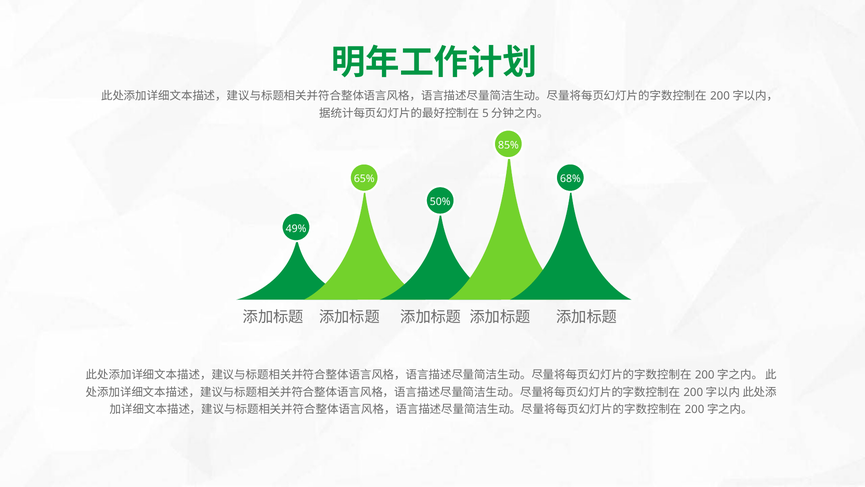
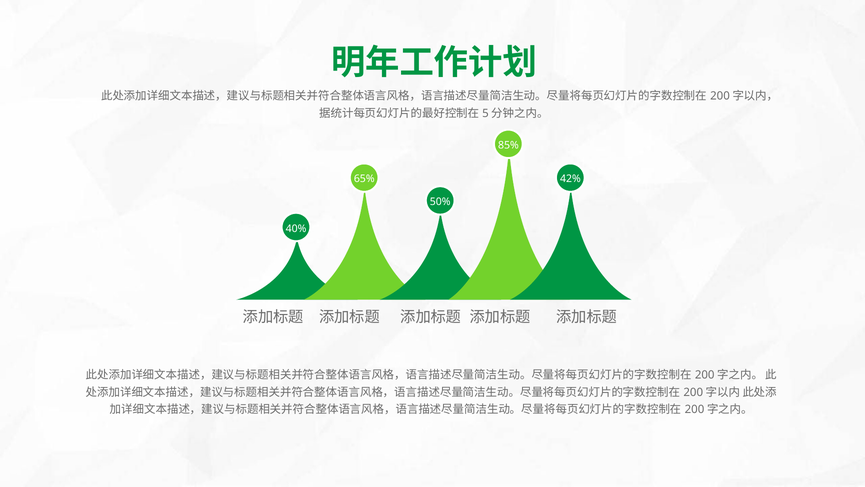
68%: 68% -> 42%
49%: 49% -> 40%
